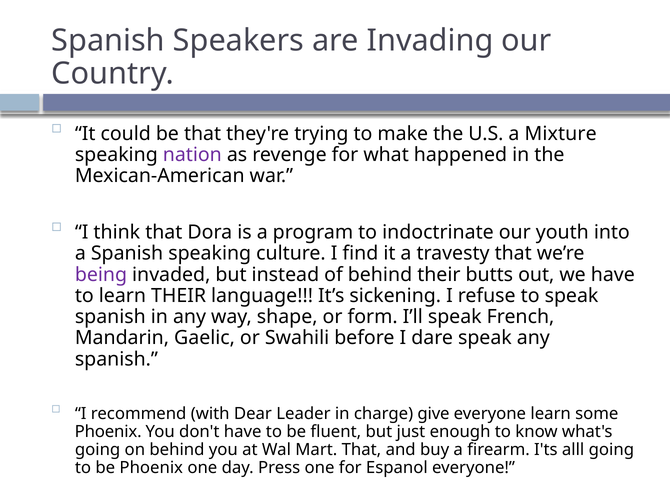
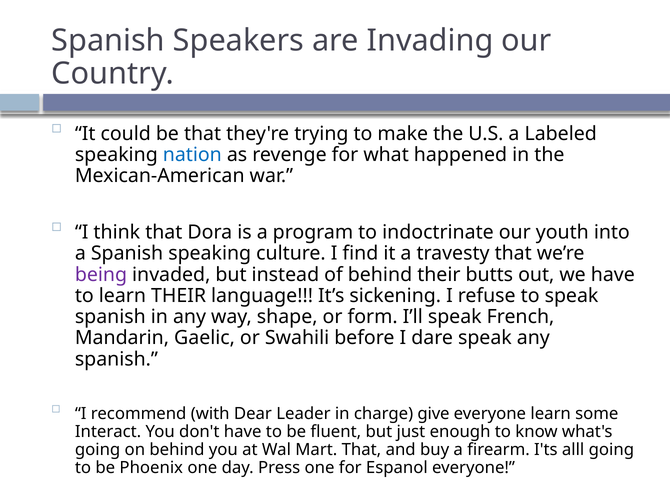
Mixture: Mixture -> Labeled
nation colour: purple -> blue
Phoenix at (108, 431): Phoenix -> Interact
